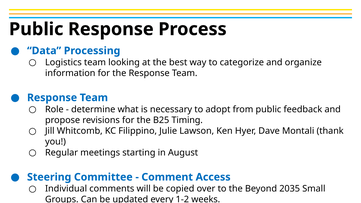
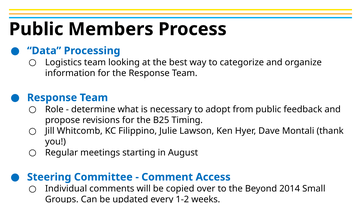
Public Response: Response -> Members
2035: 2035 -> 2014
